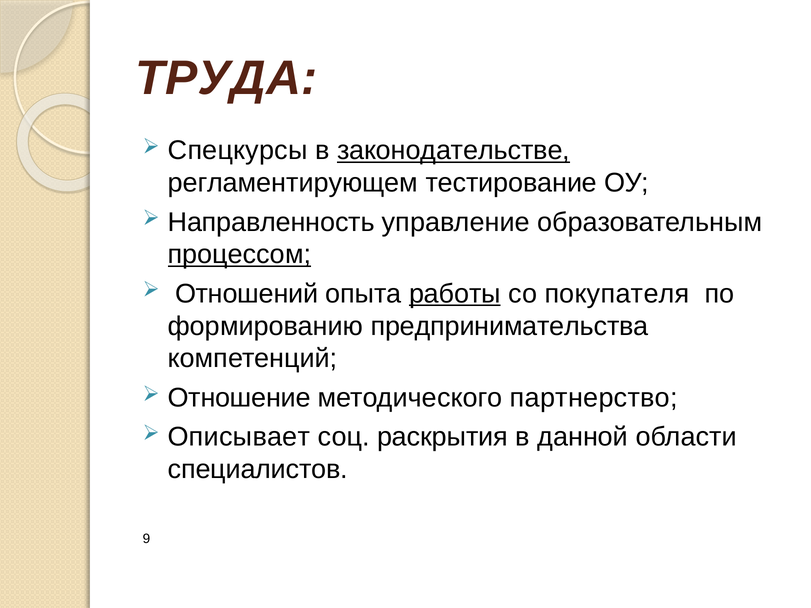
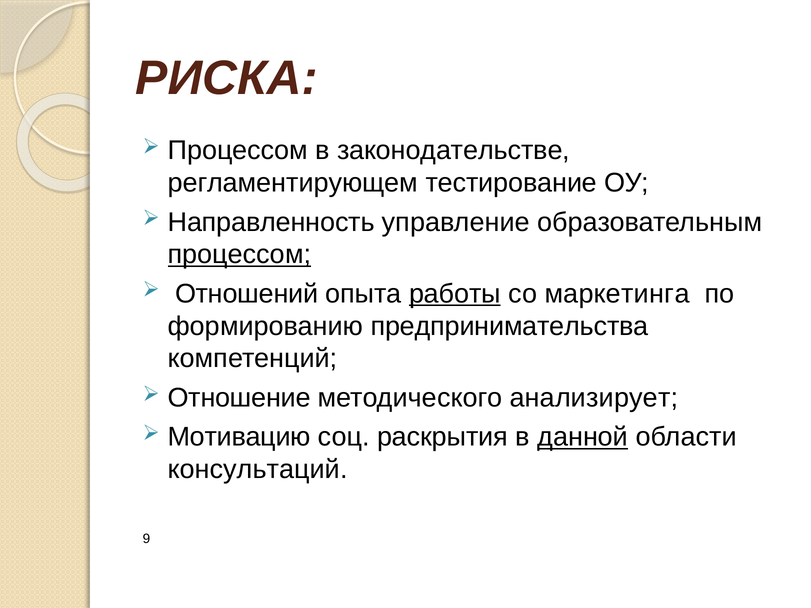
ТРУДА: ТРУДА -> РИСКА
Спецкурсы at (238, 151): Спецкурсы -> Процессом
законодательстве underline: present -> none
покупателя: покупателя -> маркетинга
партнерство: партнерство -> анализирует
Описывает: Описывает -> Мотивацию
данной underline: none -> present
специалистов: специалистов -> консультаций
